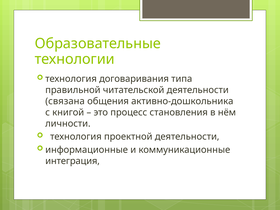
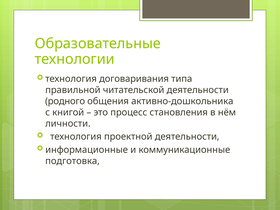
связана: связана -> родного
интеграция: интеграция -> подготовка
